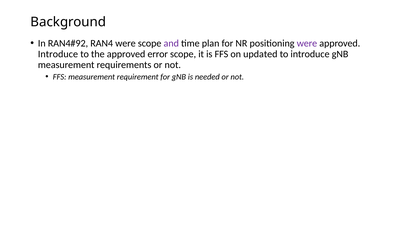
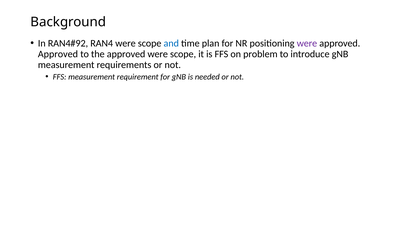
and colour: purple -> blue
Introduce at (58, 54): Introduce -> Approved
approved error: error -> were
updated: updated -> problem
